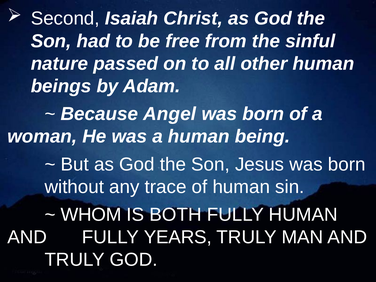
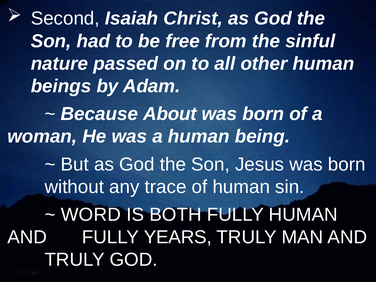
Angel: Angel -> About
WHOM: WHOM -> WORD
